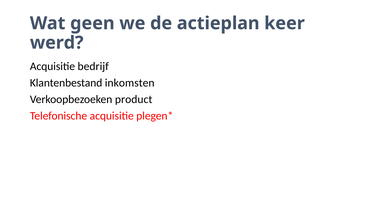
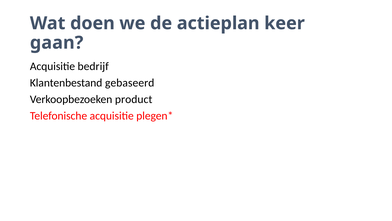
geen: geen -> doen
werd: werd -> gaan
inkomsten: inkomsten -> gebaseerd
